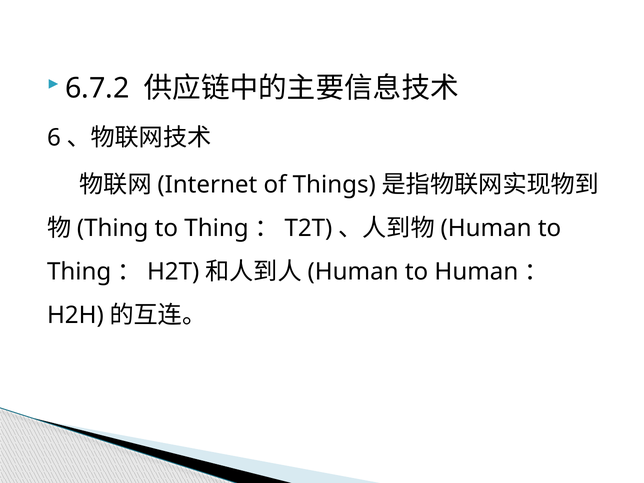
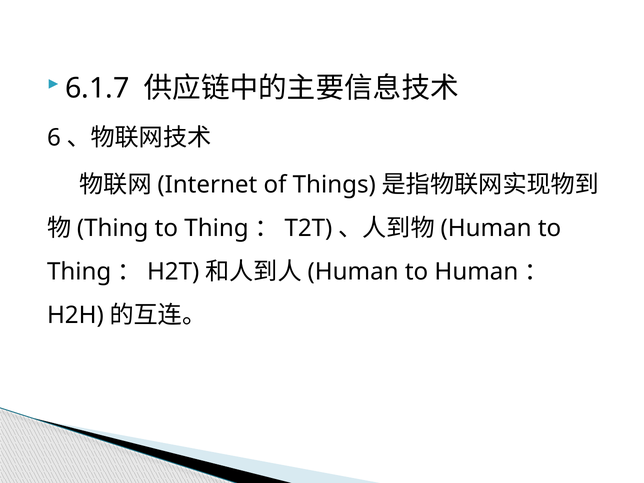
6.7.2: 6.7.2 -> 6.1.7
